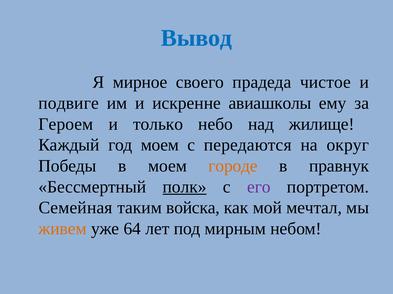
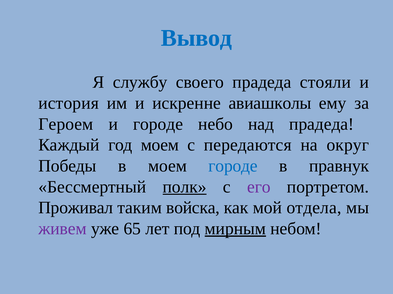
мирное: мирное -> службу
чистое: чистое -> стояли
подвиге: подвиге -> история
и только: только -> городе
над жилище: жилище -> прадеда
городе at (233, 166) colour: orange -> blue
Семейная: Семейная -> Проживал
мечтал: мечтал -> отдела
живем colour: orange -> purple
64: 64 -> 65
мирным underline: none -> present
